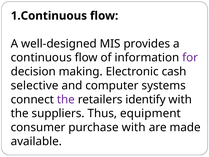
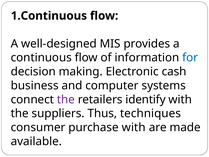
for colour: purple -> blue
selective: selective -> business
equipment: equipment -> techniques
